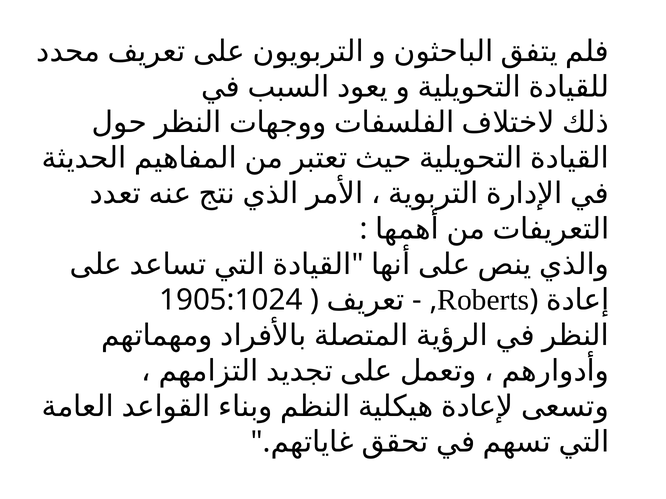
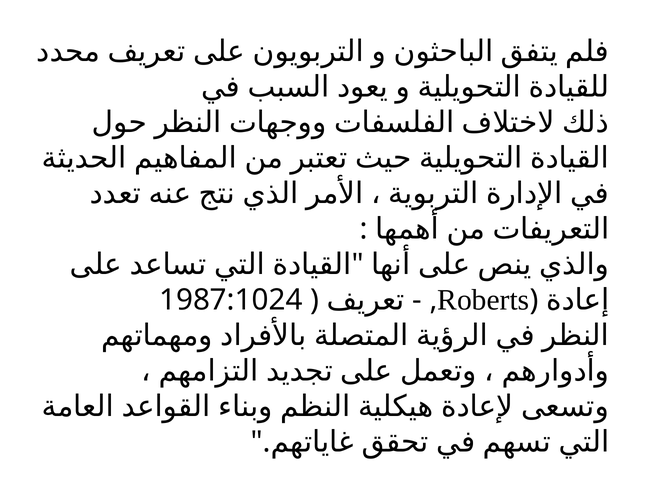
1905:1024: 1905:1024 -> 1987:1024
